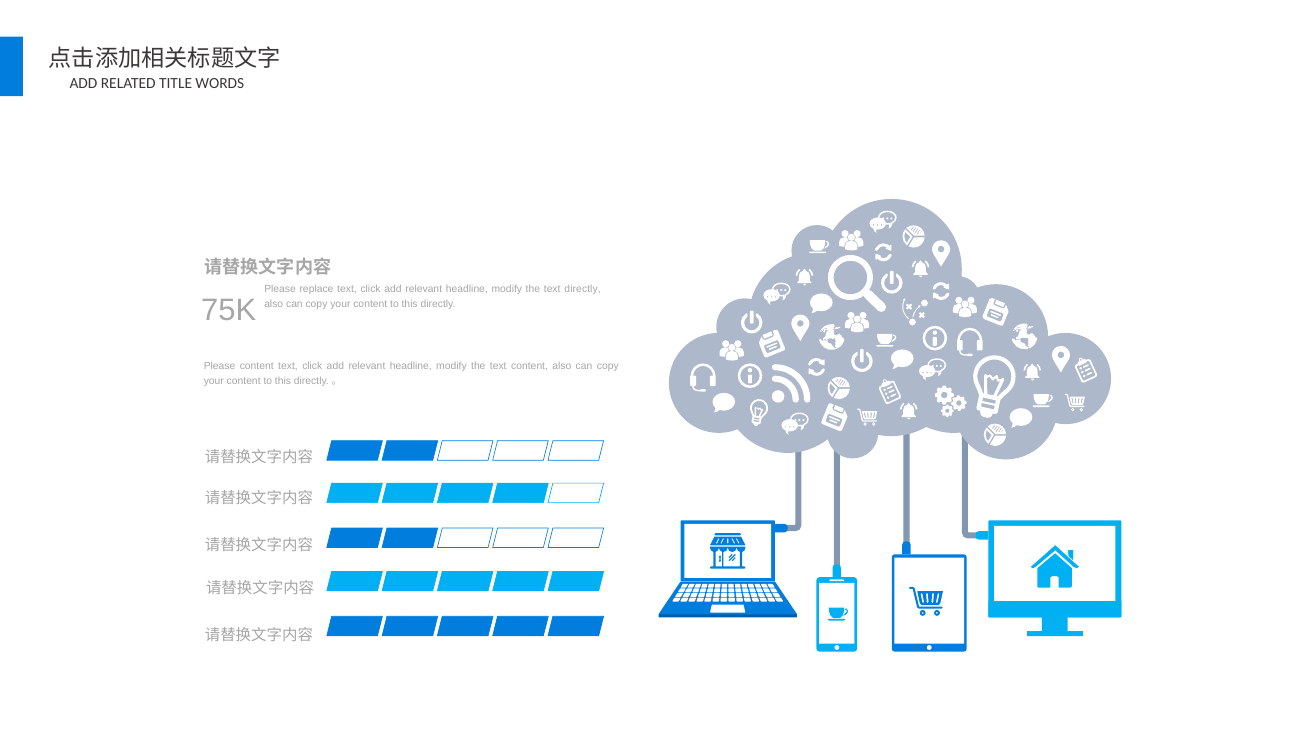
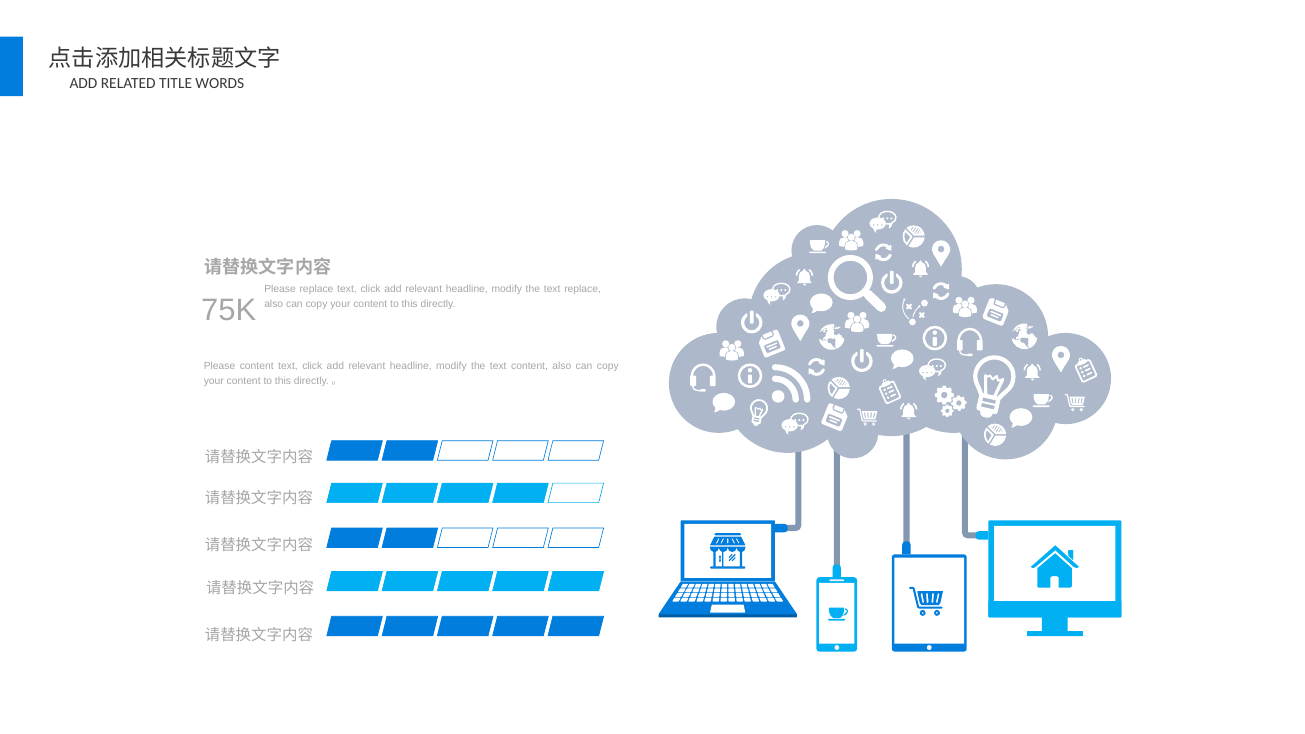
text directly: directly -> replace
